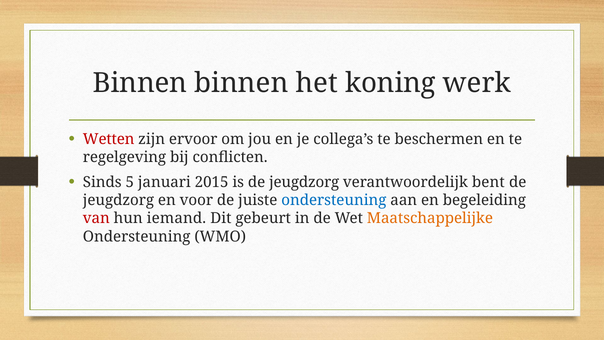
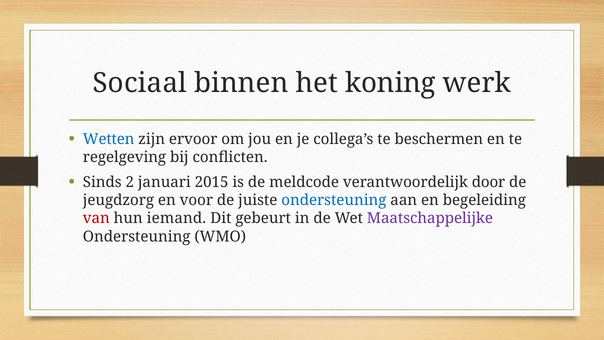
Binnen at (140, 83): Binnen -> Sociaal
Wetten colour: red -> blue
5: 5 -> 2
is de jeugdzorg: jeugdzorg -> meldcode
bent: bent -> door
Maatschappelijke colour: orange -> purple
